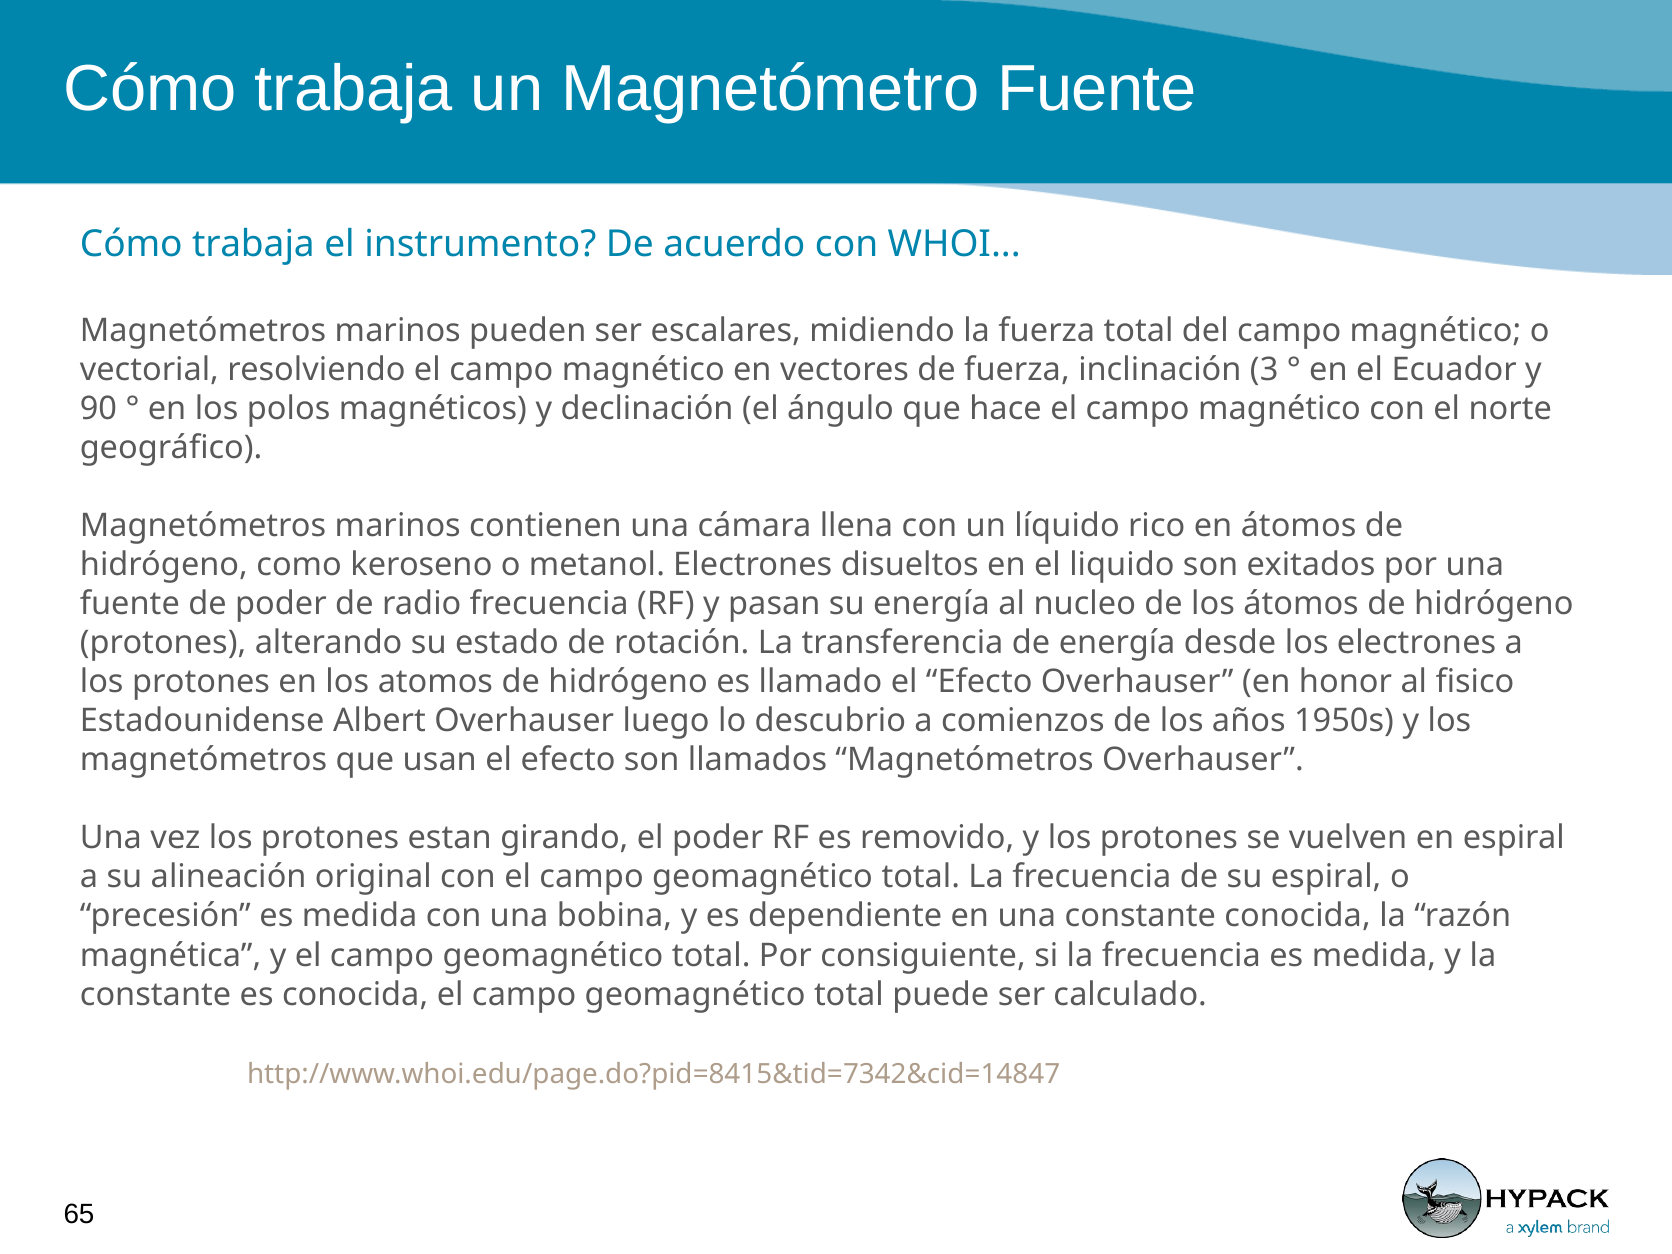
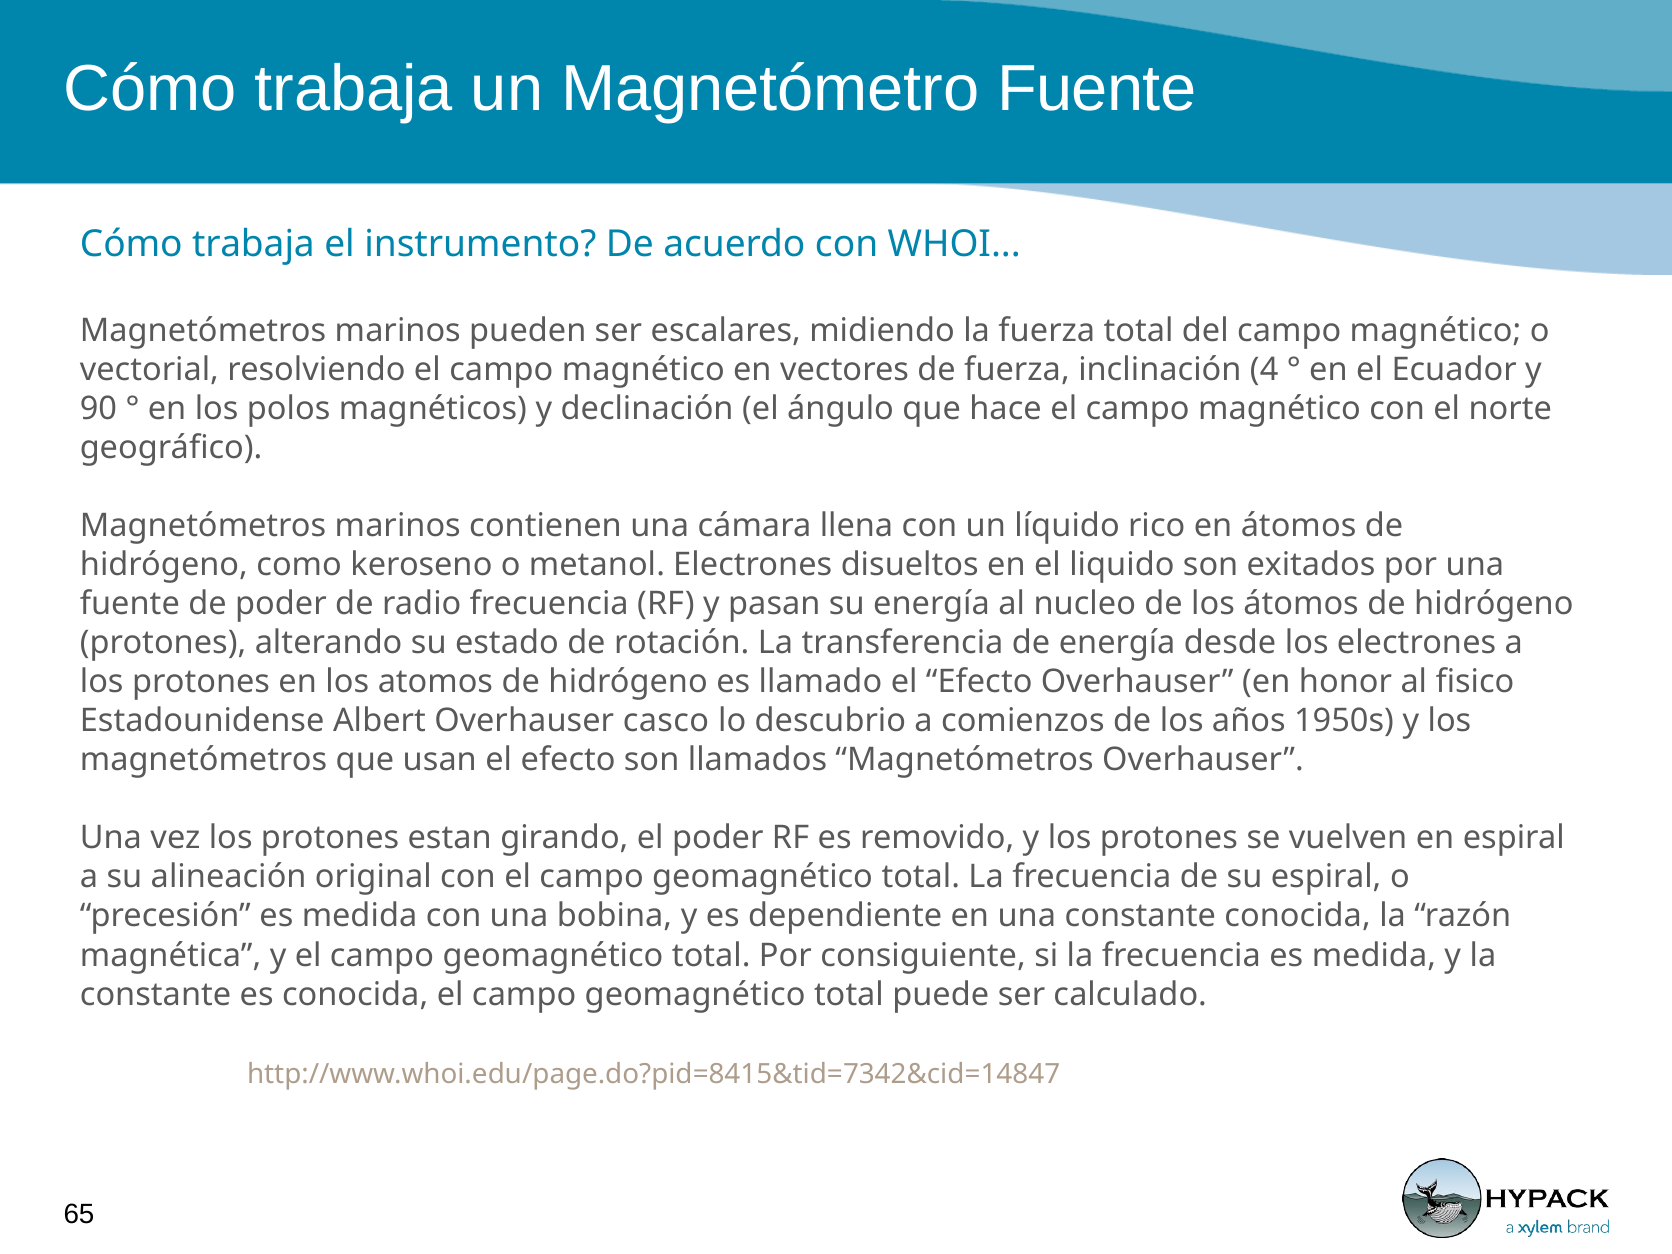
3: 3 -> 4
luego: luego -> casco
